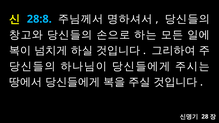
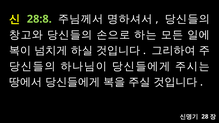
28:8 colour: light blue -> light green
